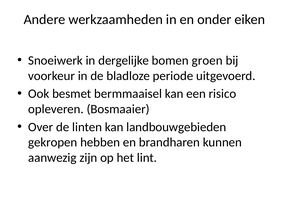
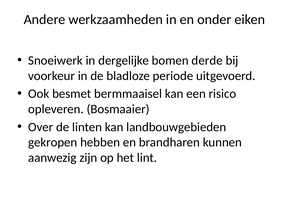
groen: groen -> derde
